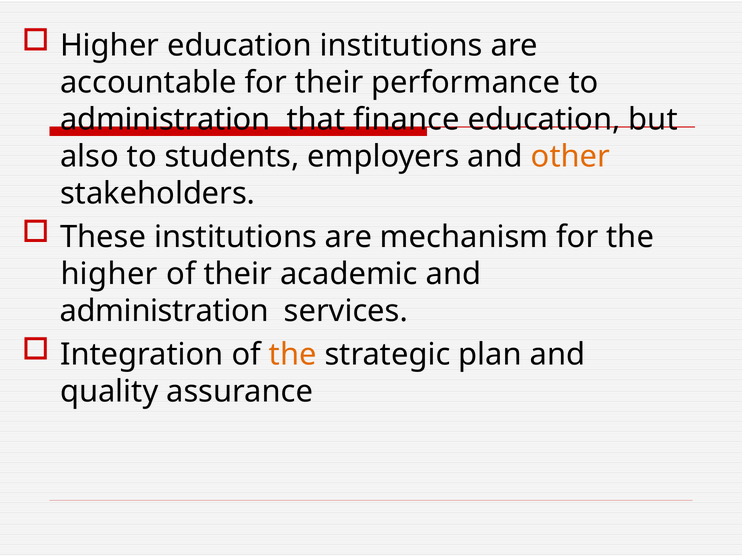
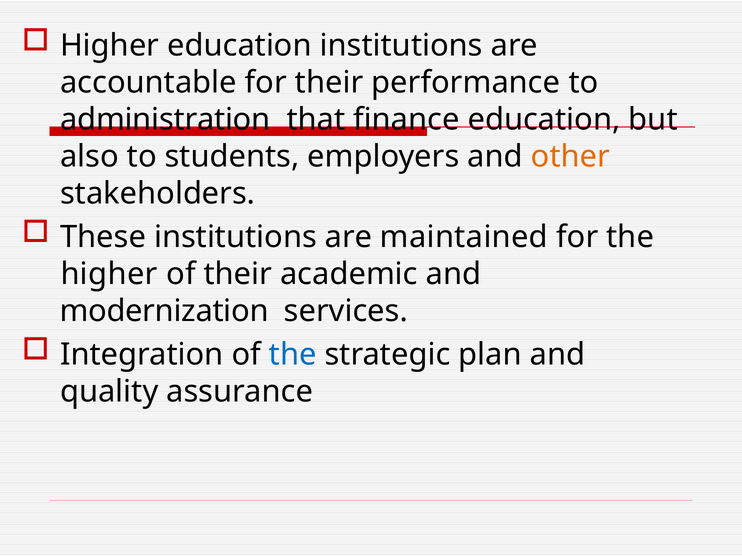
mechanism: mechanism -> maintained
administration at (164, 311): administration -> modernization
the at (293, 355) colour: orange -> blue
